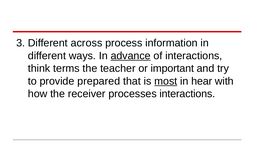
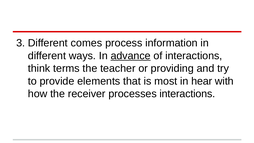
across: across -> comes
important: important -> providing
prepared: prepared -> elements
most underline: present -> none
